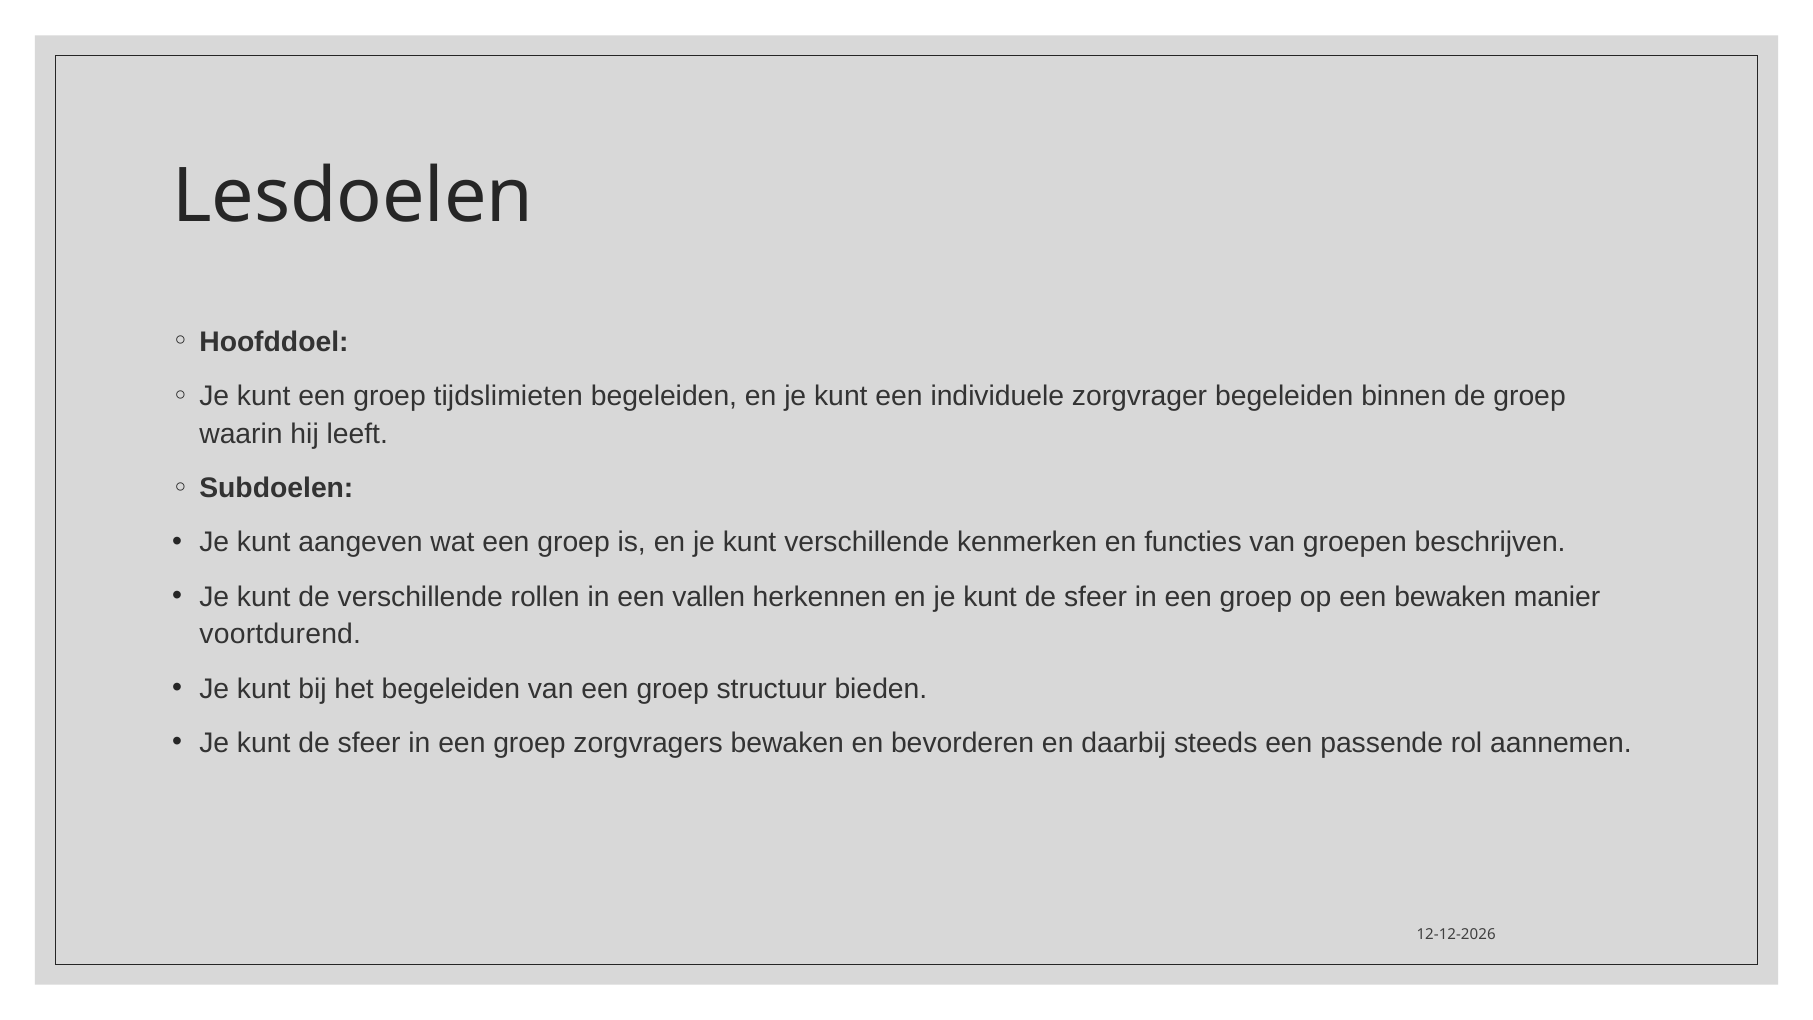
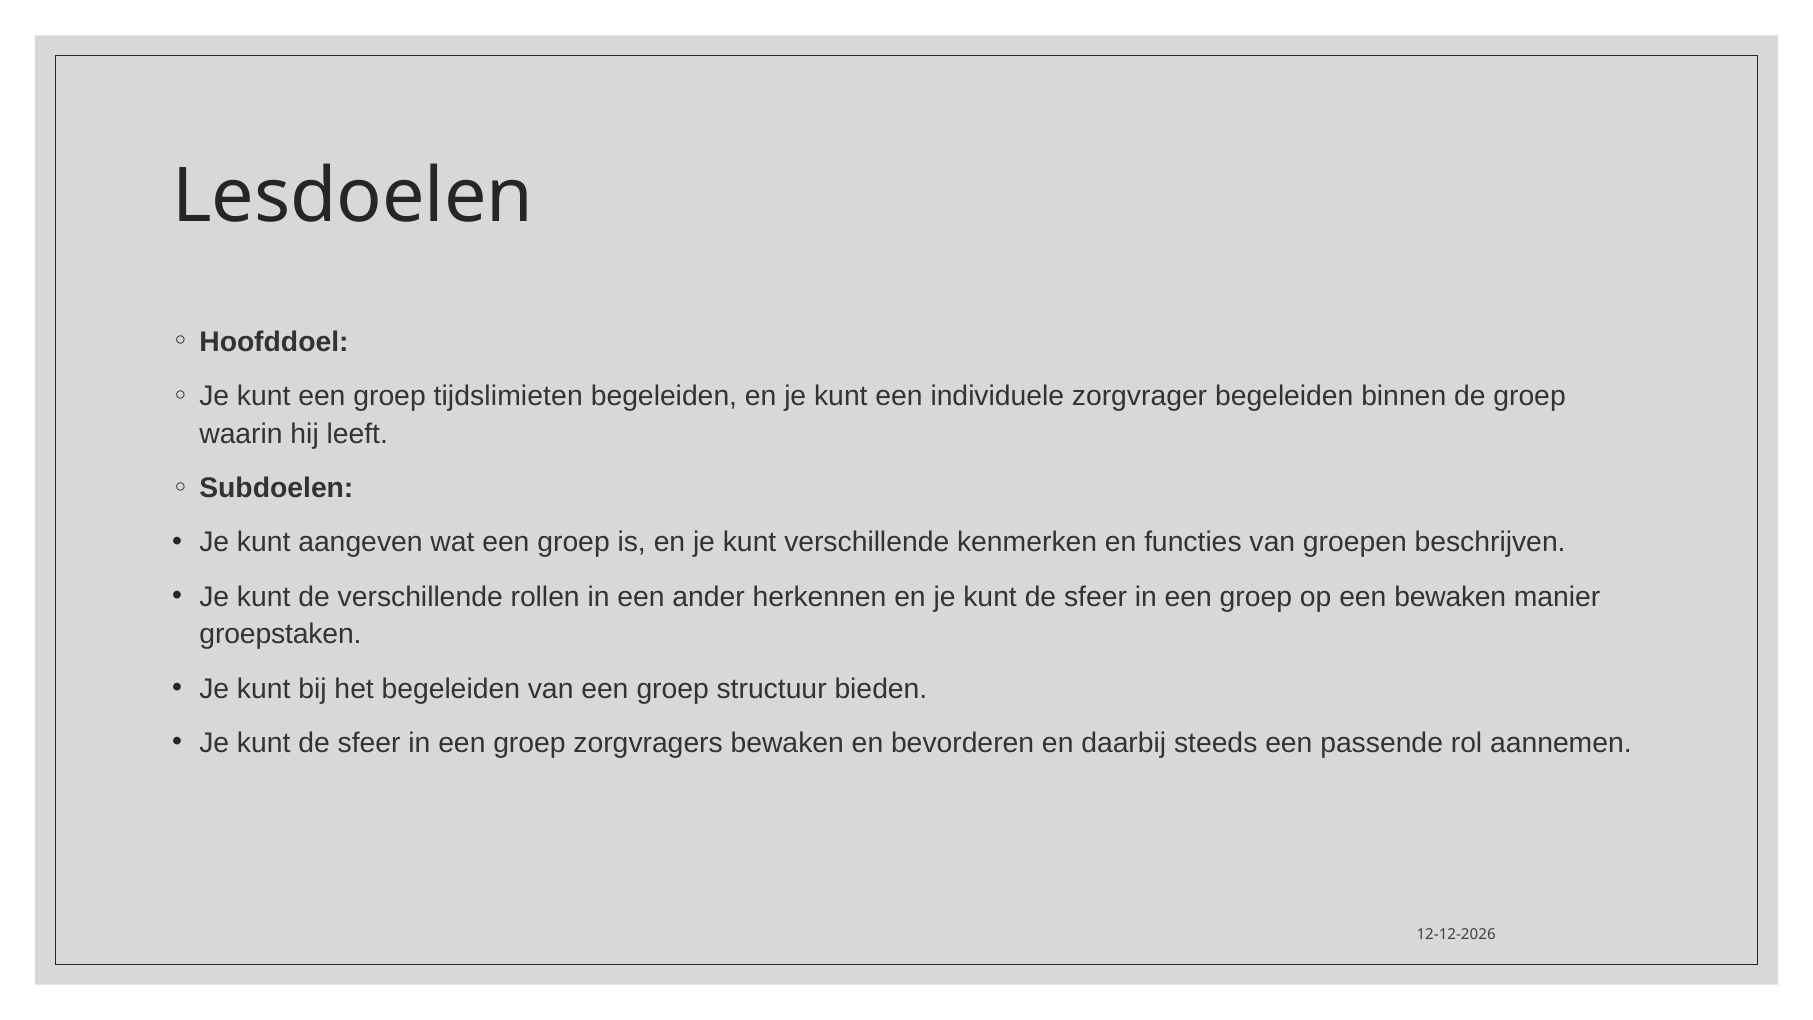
vallen: vallen -> ander
voortdurend: voortdurend -> groepstaken
